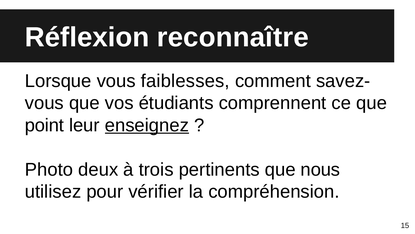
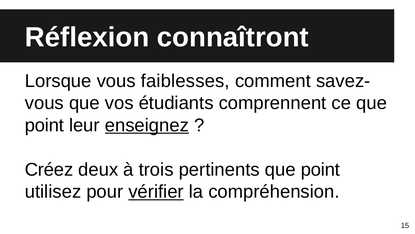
reconnaître: reconnaître -> connaîtront
Photo: Photo -> Créez
nous at (320, 169): nous -> point
vérifier underline: none -> present
